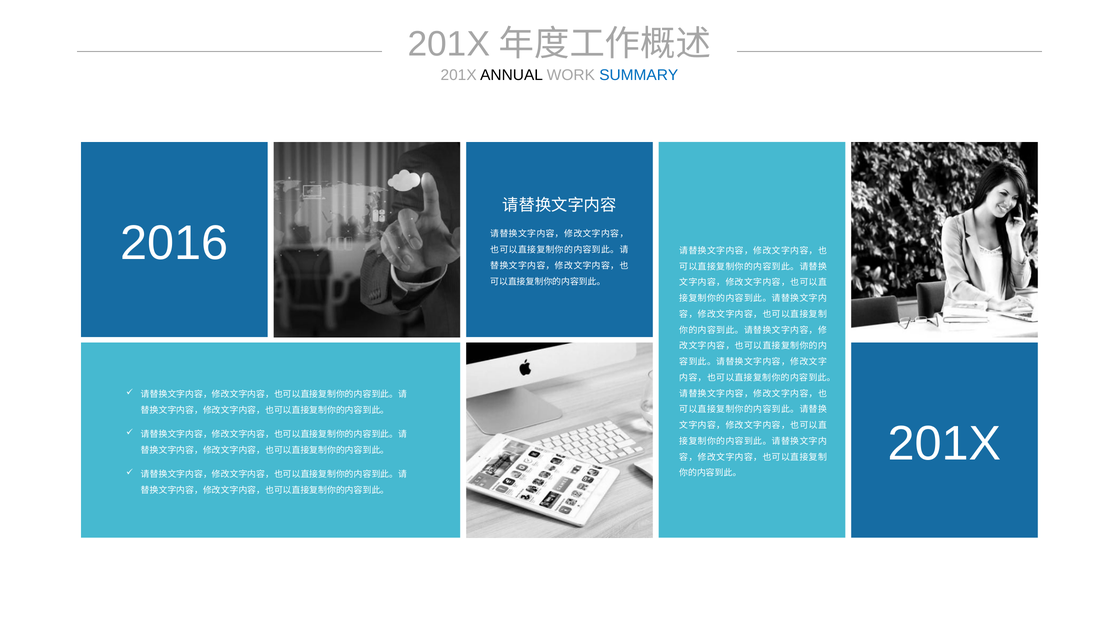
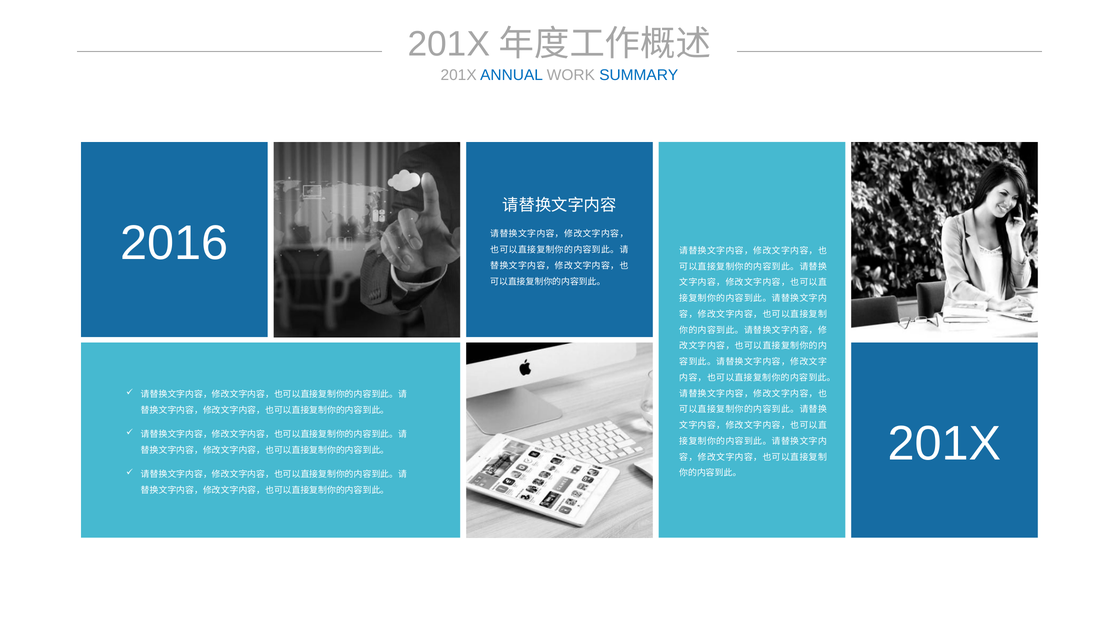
ANNUAL colour: black -> blue
